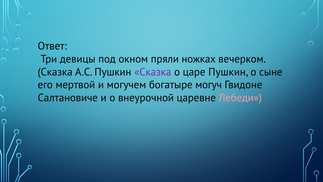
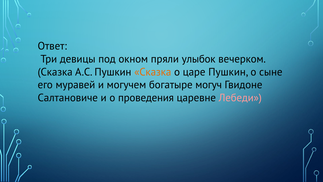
ножках: ножках -> улыбок
Сказка at (153, 72) colour: purple -> orange
мертвой: мертвой -> муравей
внеурочной: внеурочной -> проведения
